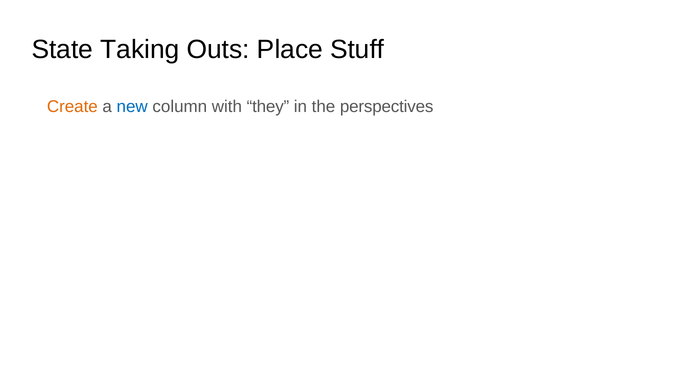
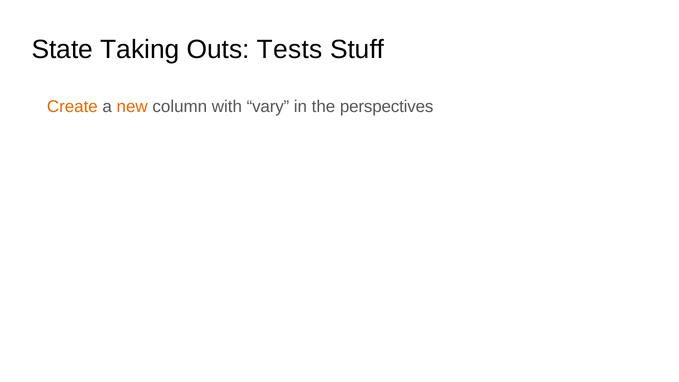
Place: Place -> Tests
new colour: blue -> orange
they: they -> vary
